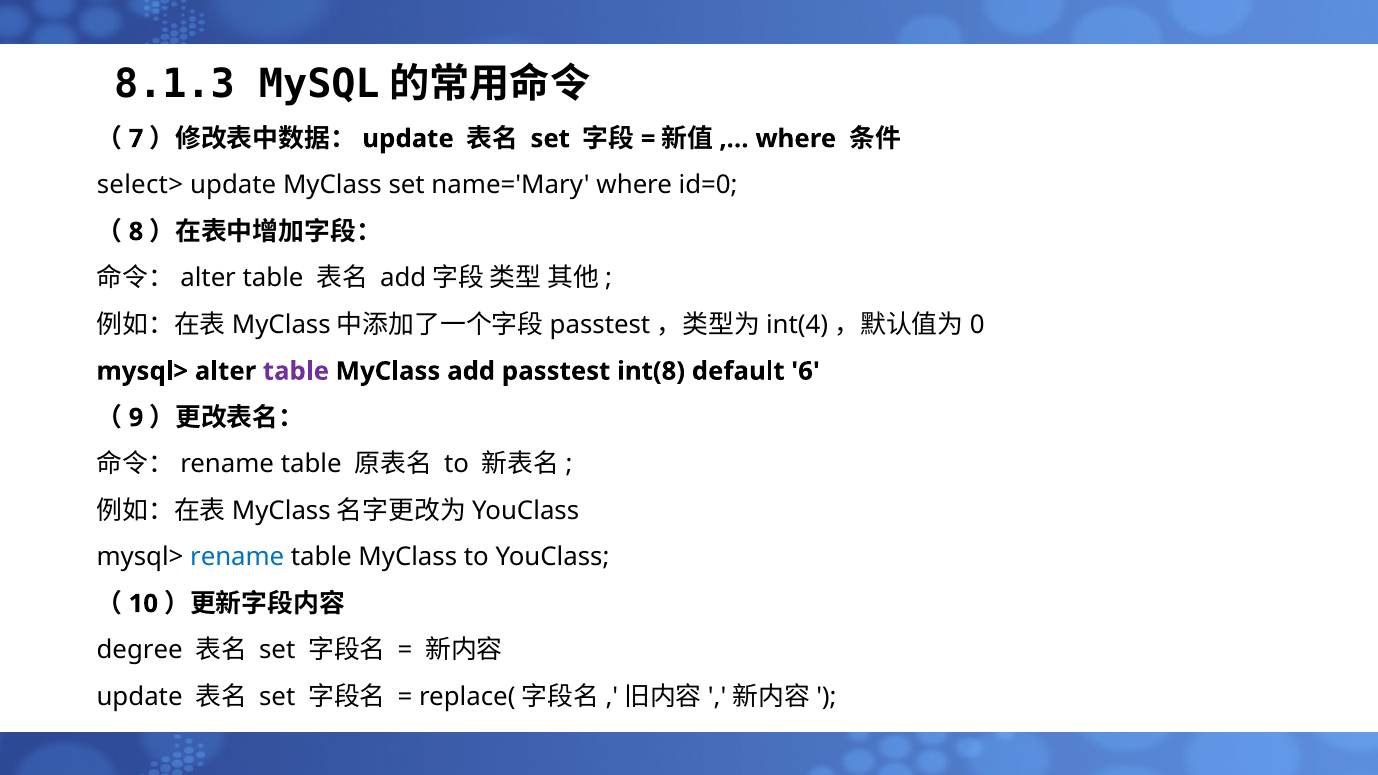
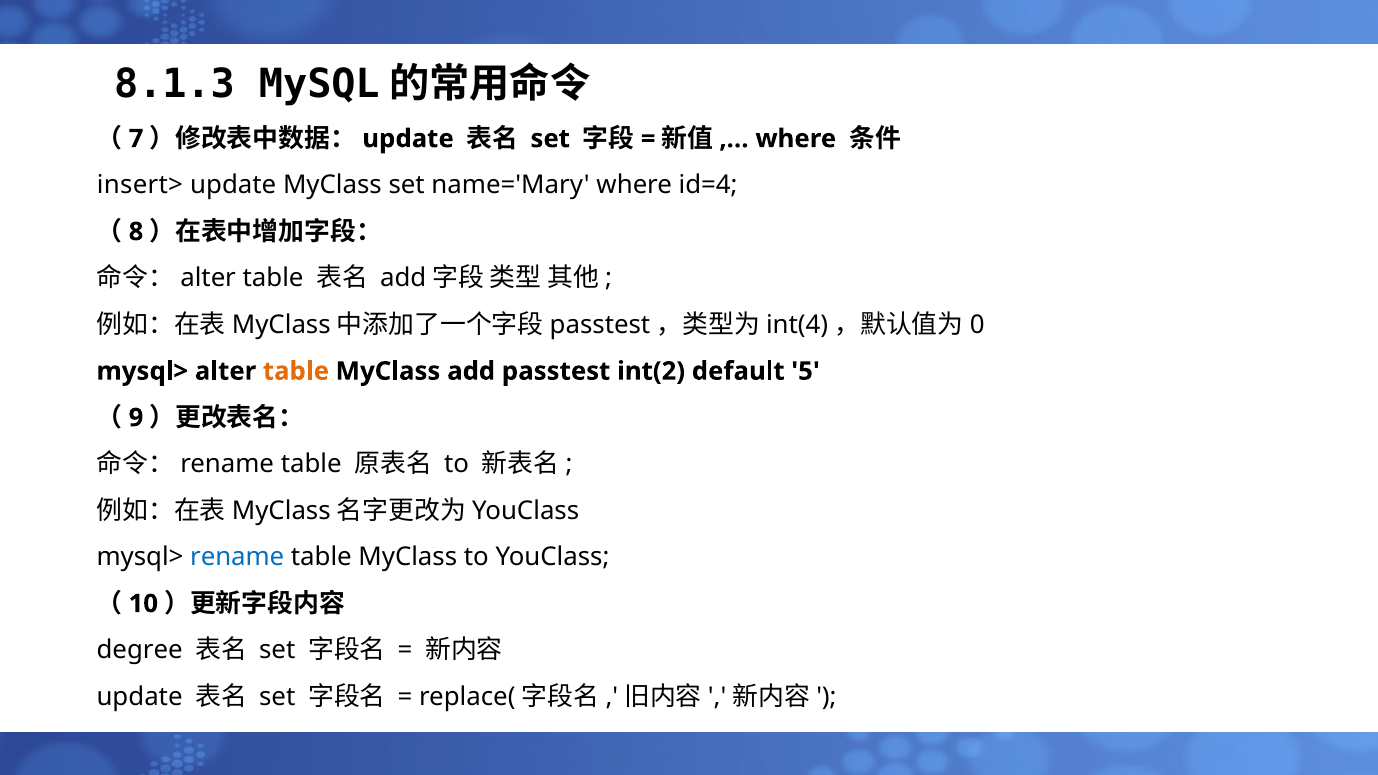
select>: select> -> insert>
id=0: id=0 -> id=4
table at (296, 371) colour: purple -> orange
int(8: int(8 -> int(2
6: 6 -> 5
